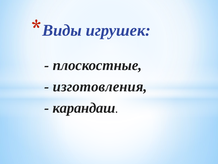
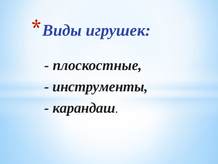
изготовления: изготовления -> инструменты
